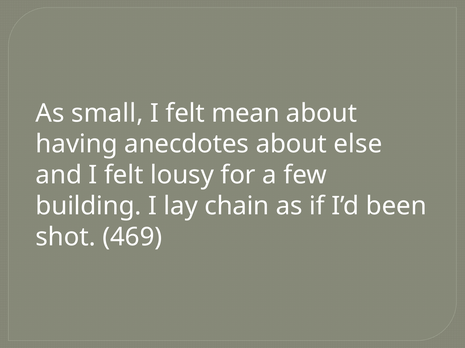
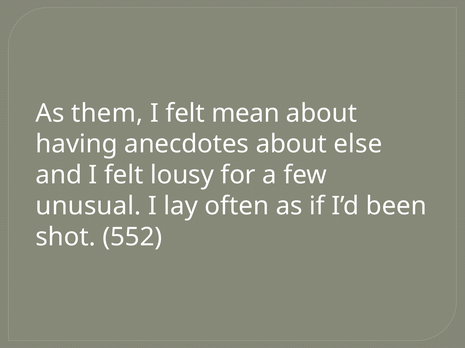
small: small -> them
building: building -> unusual
chain: chain -> often
469: 469 -> 552
